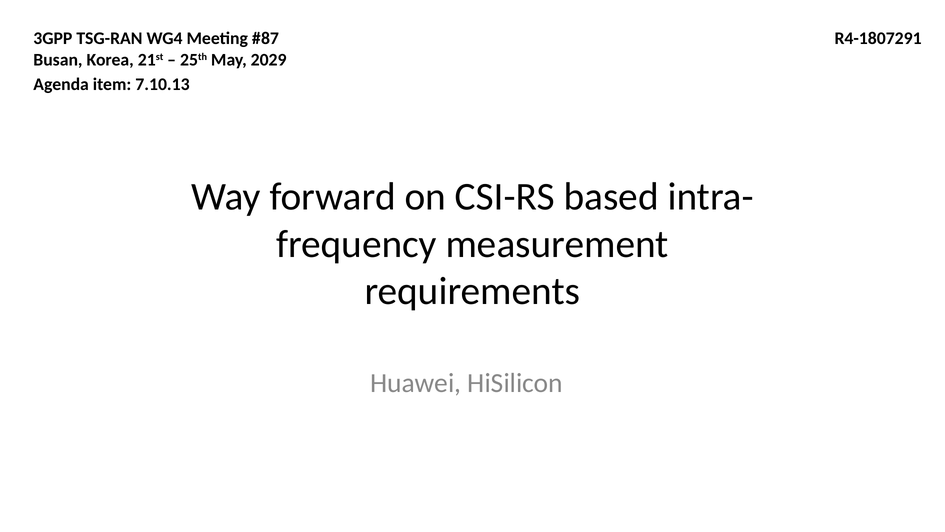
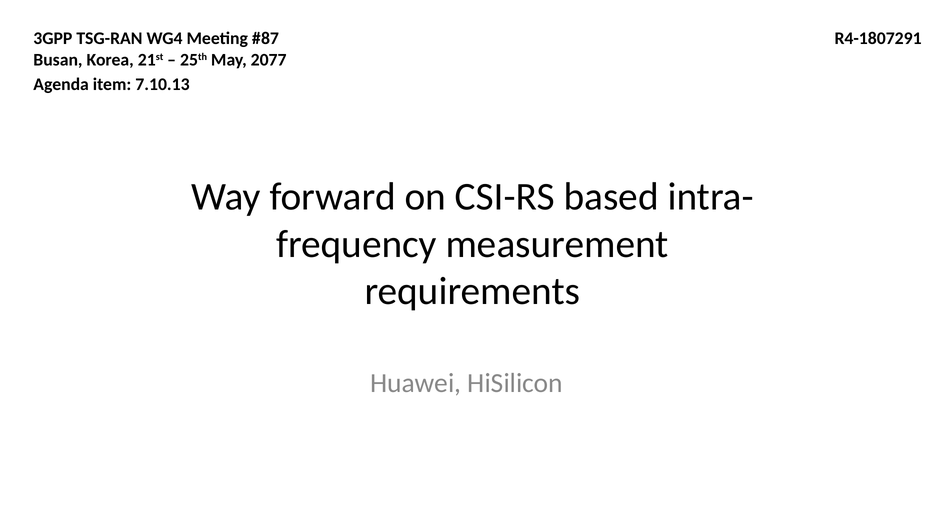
2029: 2029 -> 2077
